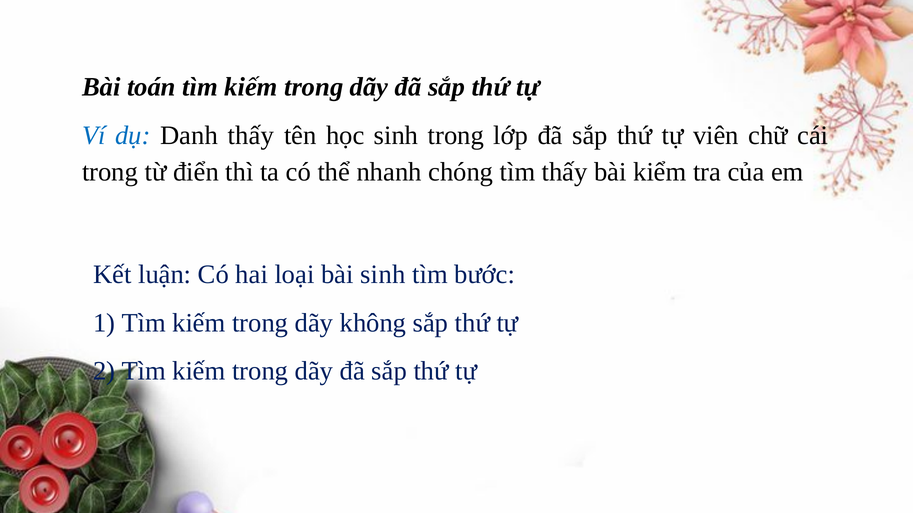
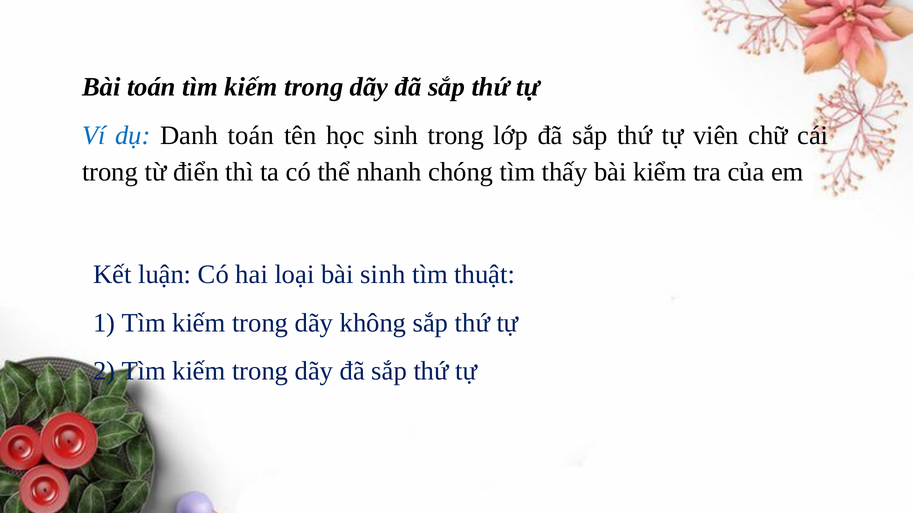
Danh thấy: thấy -> toán
bước: bước -> thuật
